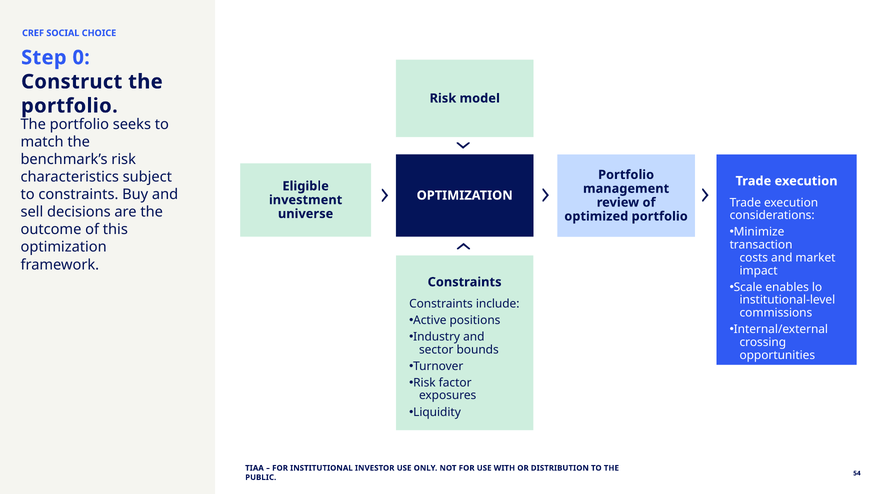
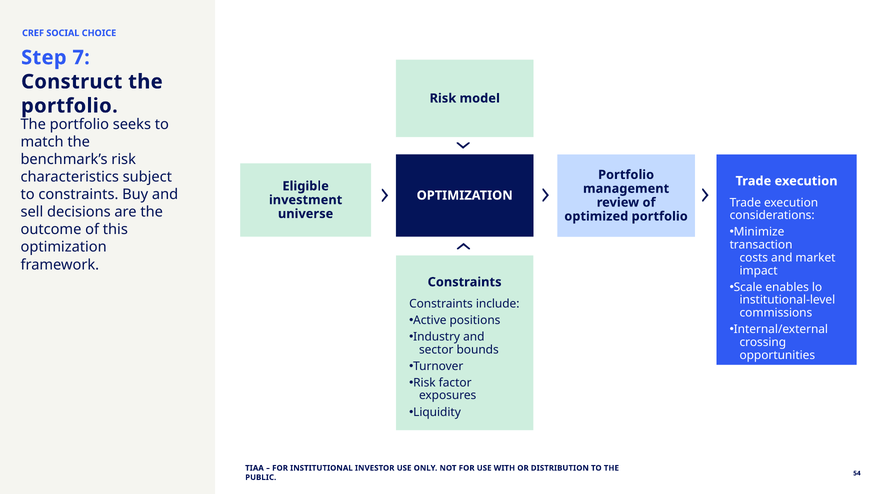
0: 0 -> 7
